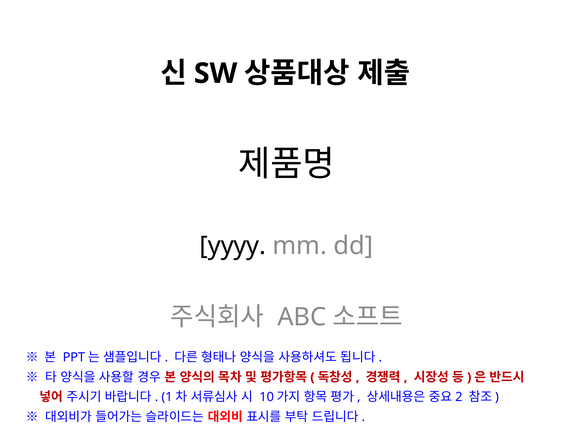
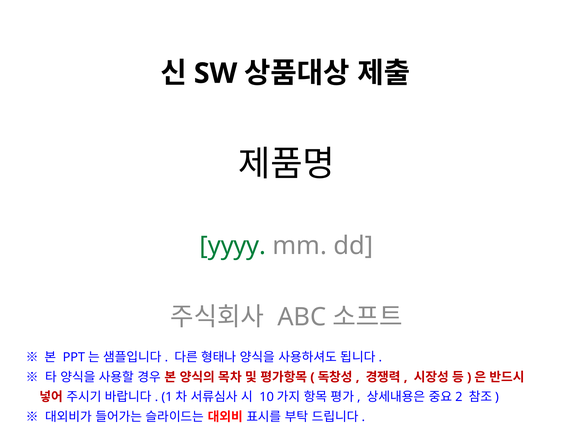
yyyy colour: black -> green
